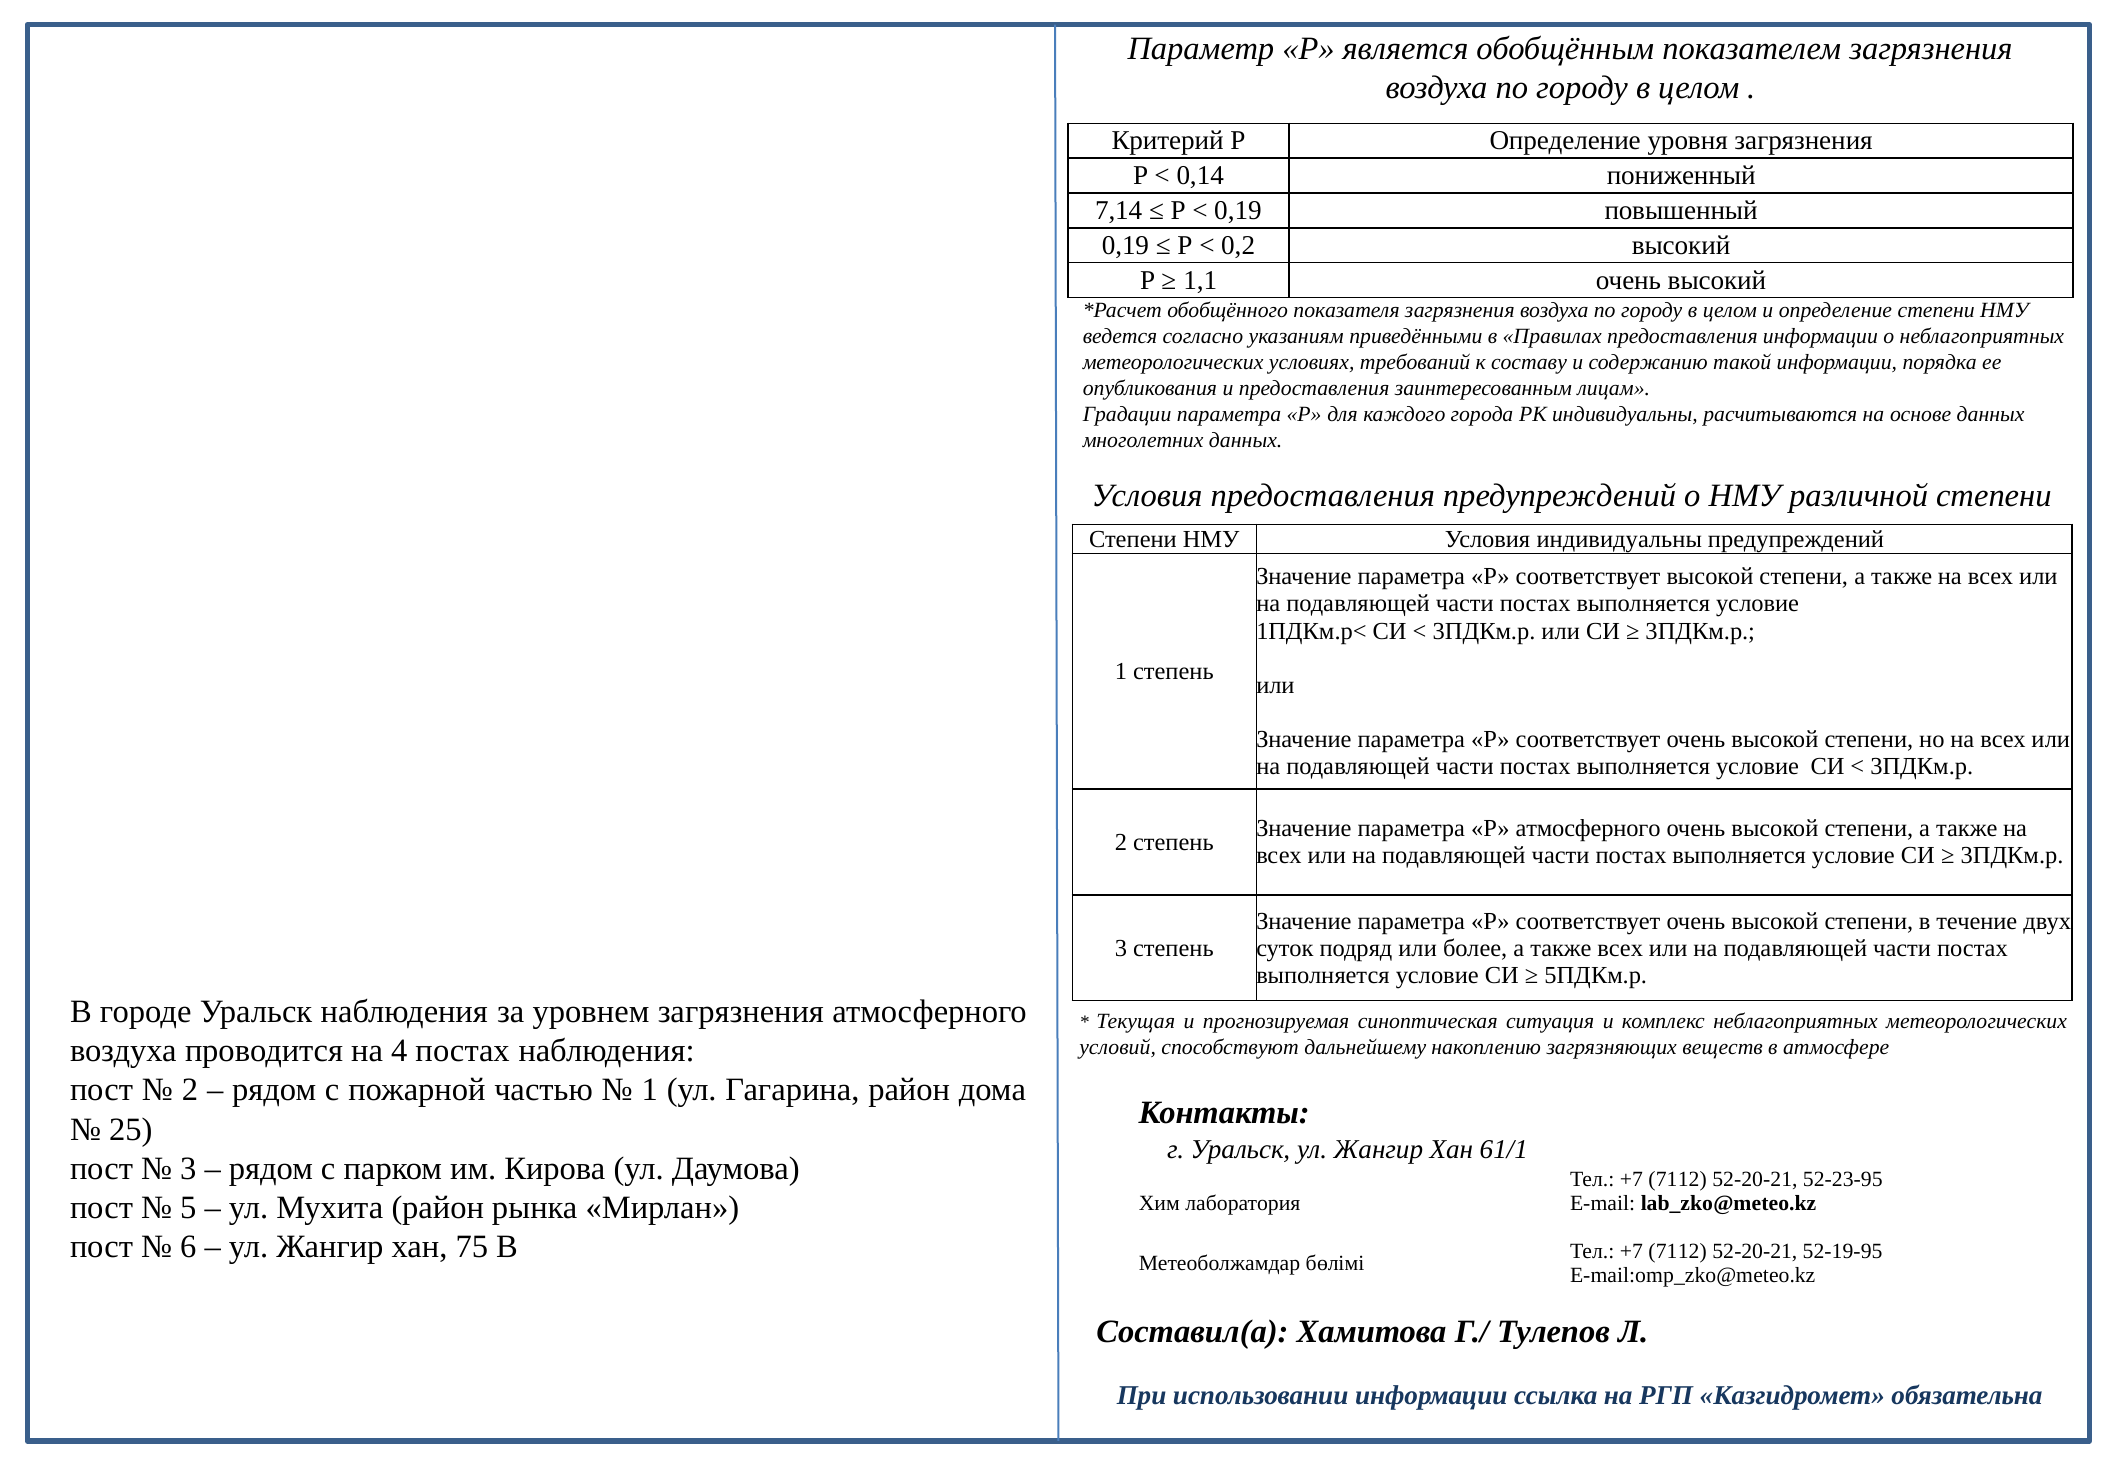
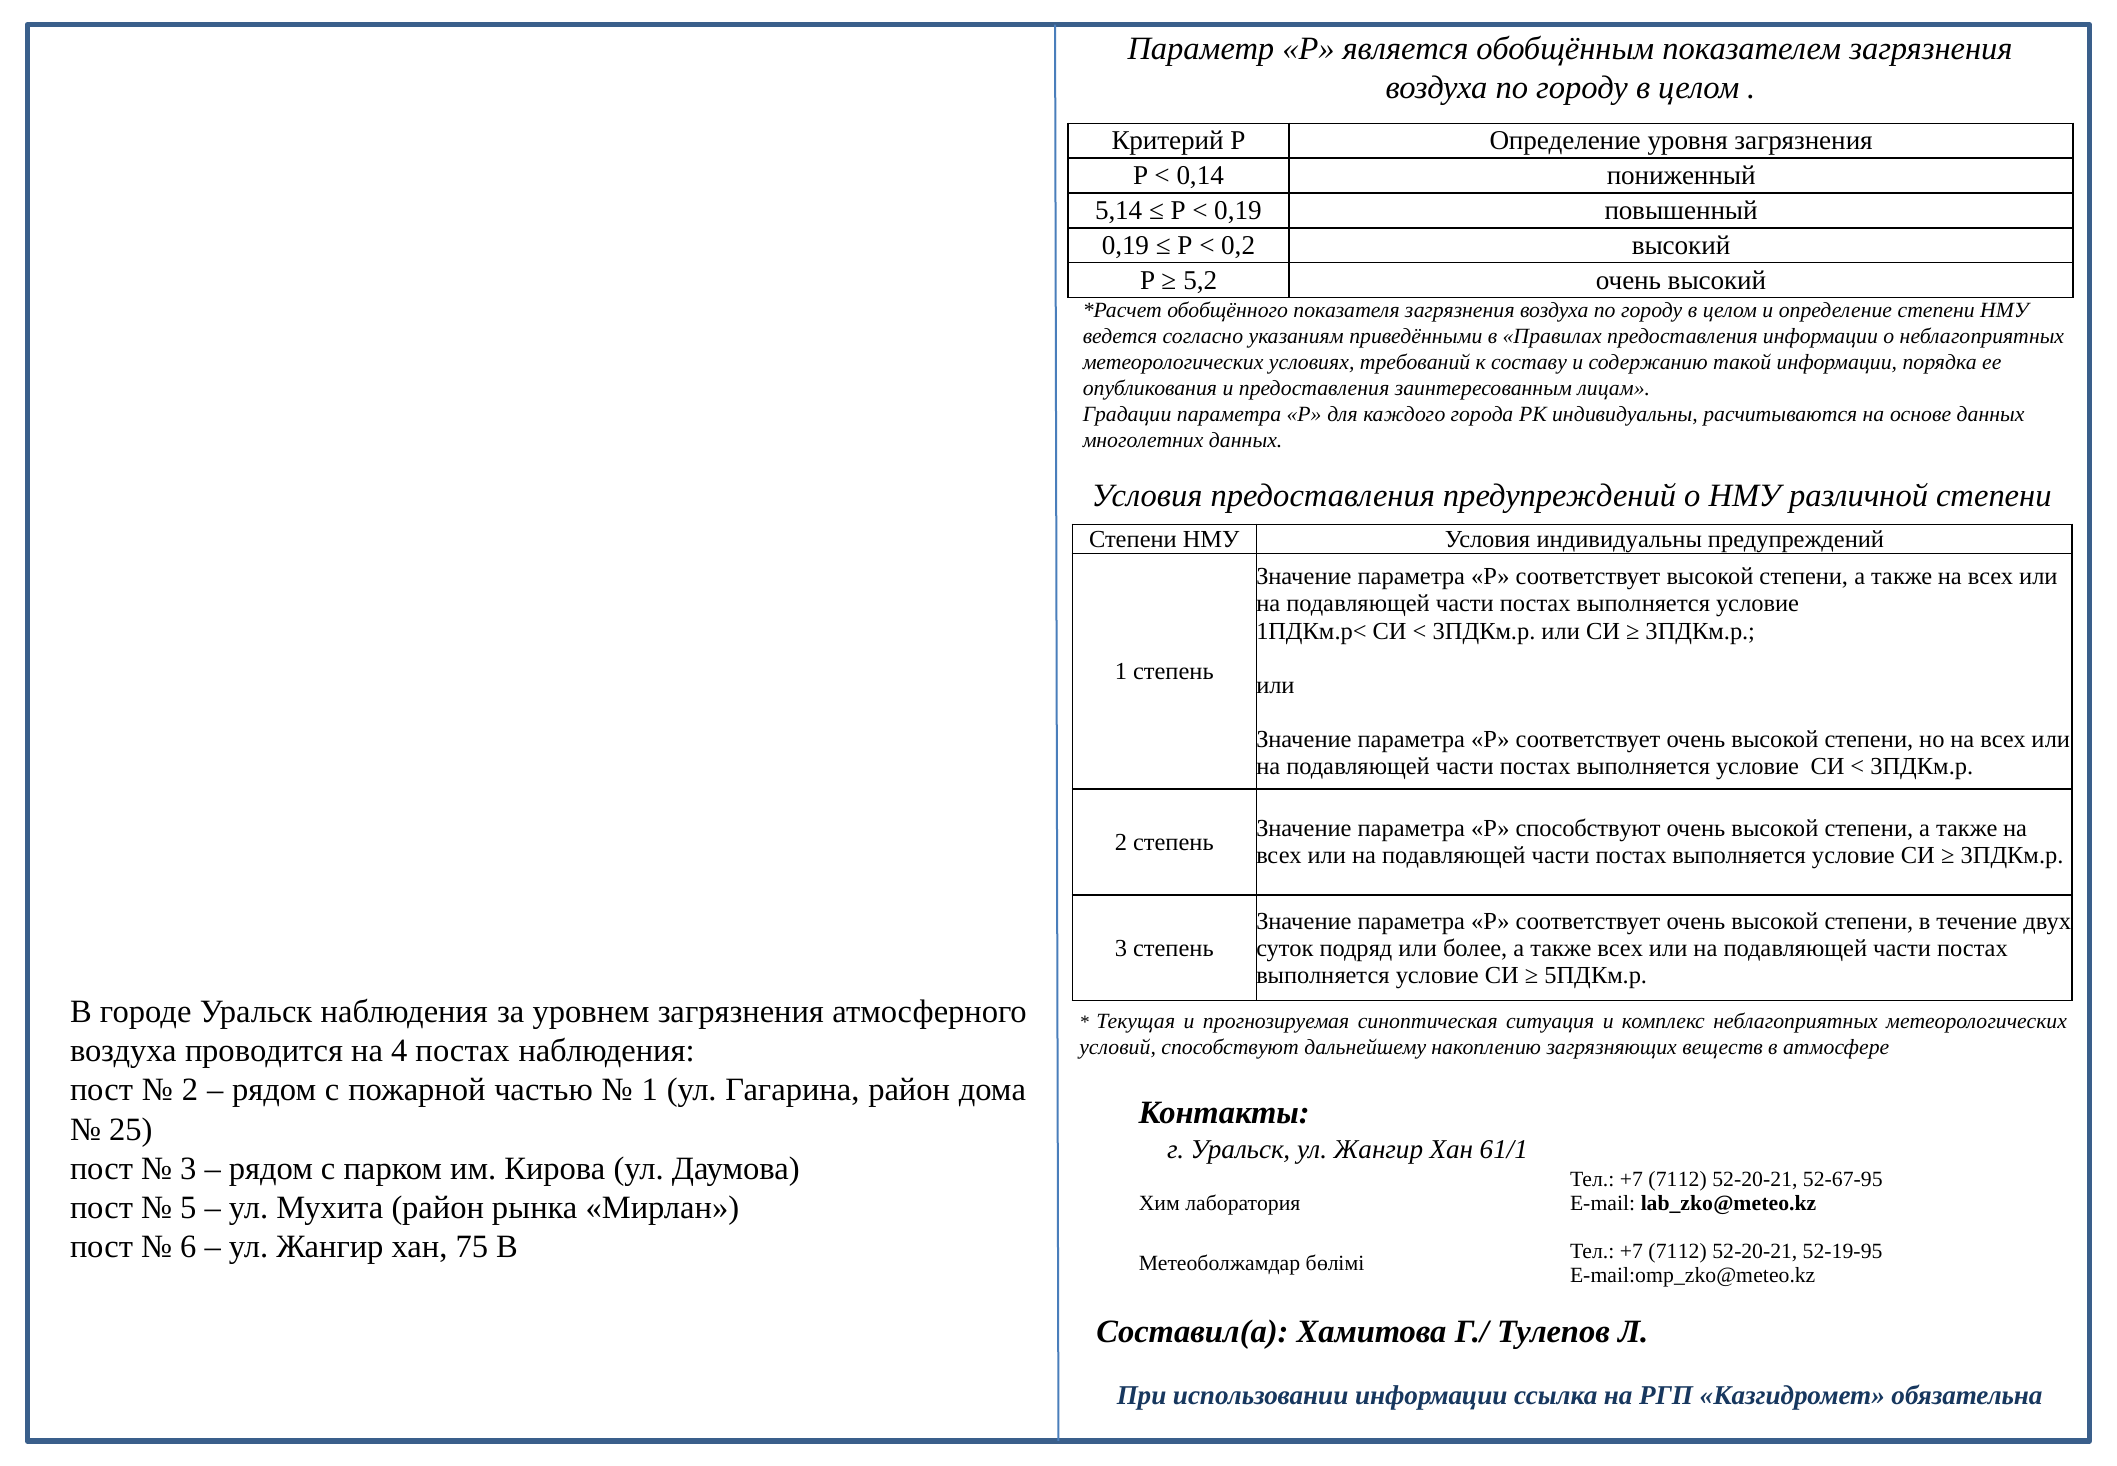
7,14: 7,14 -> 5,14
1,1: 1,1 -> 5,2
Р атмосферного: атмосферного -> способствуют
52-23-95: 52-23-95 -> 52-67-95
